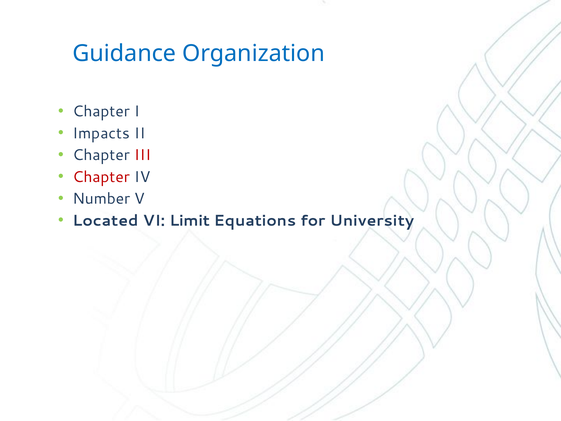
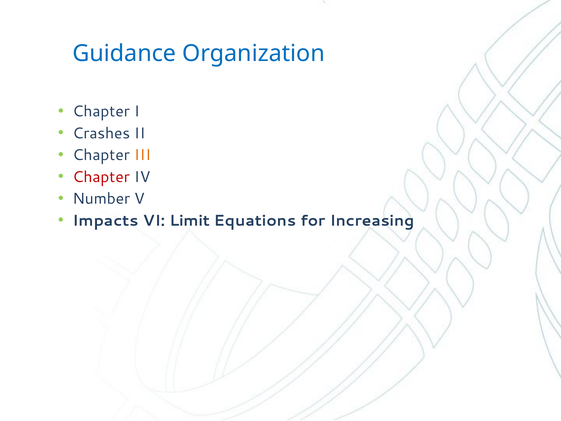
Impacts: Impacts -> Crashes
III colour: red -> orange
Located: Located -> Impacts
University: University -> Increasing
